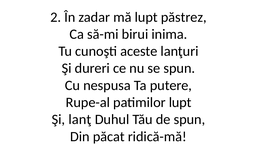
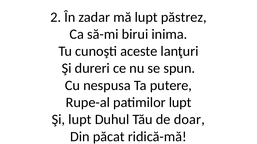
Şi lanţ: lanţ -> lupt
de spun: spun -> doar
